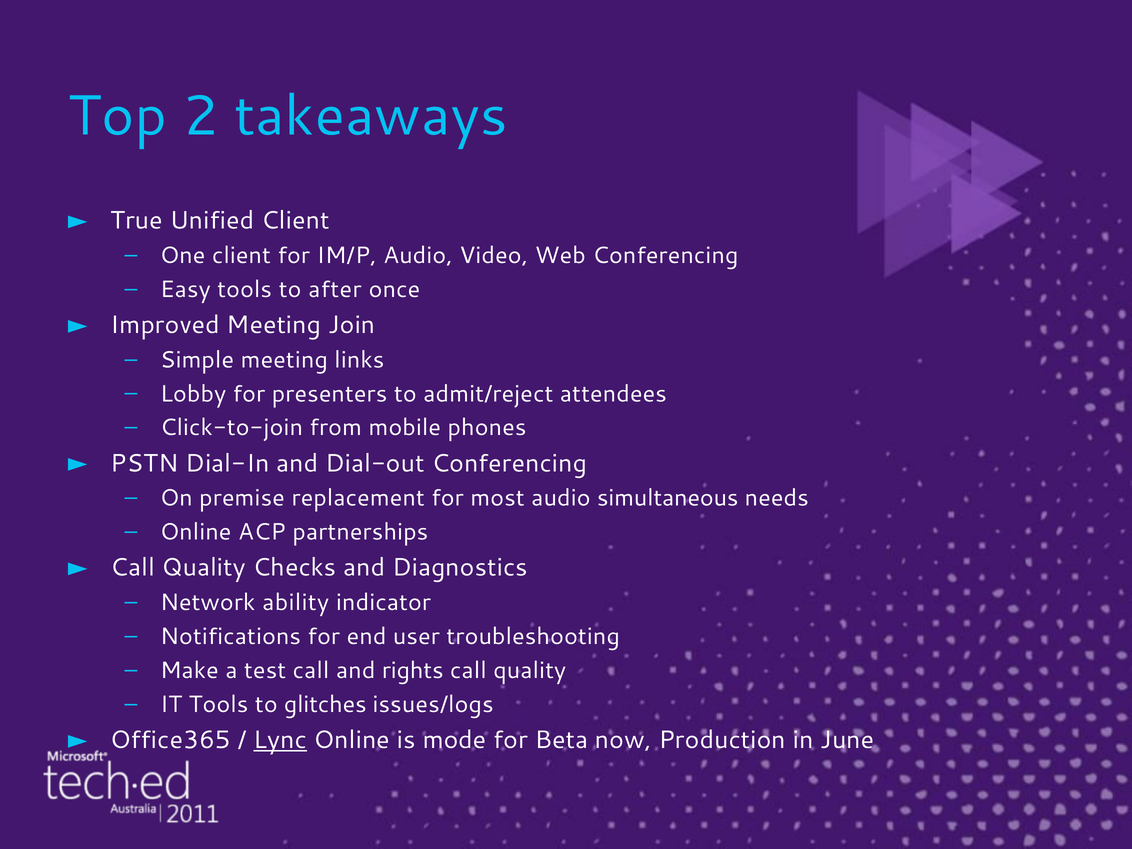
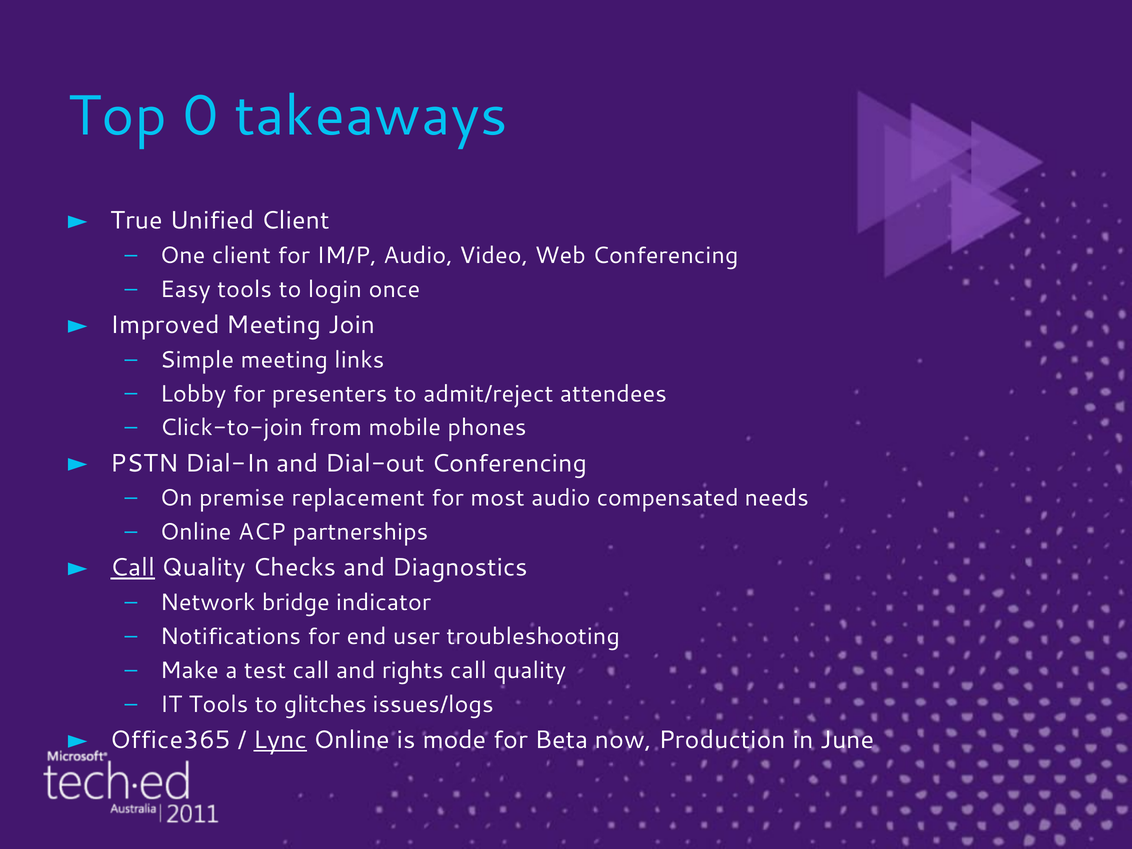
2: 2 -> 0
after: after -> login
simultaneous: simultaneous -> compensated
Call at (133, 568) underline: none -> present
ability: ability -> bridge
